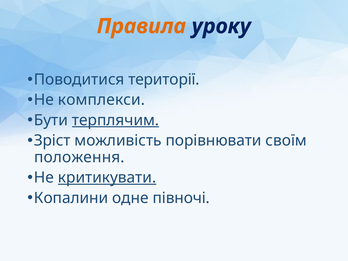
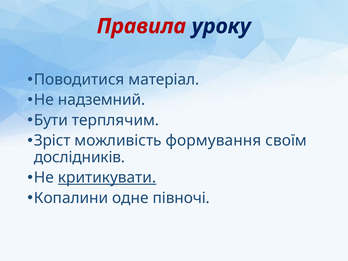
Правила colour: orange -> red
території: території -> матеріал
комплекси: комплекси -> надземний
терплячим underline: present -> none
порівнювати: порівнювати -> формування
положення: положення -> дослідників
